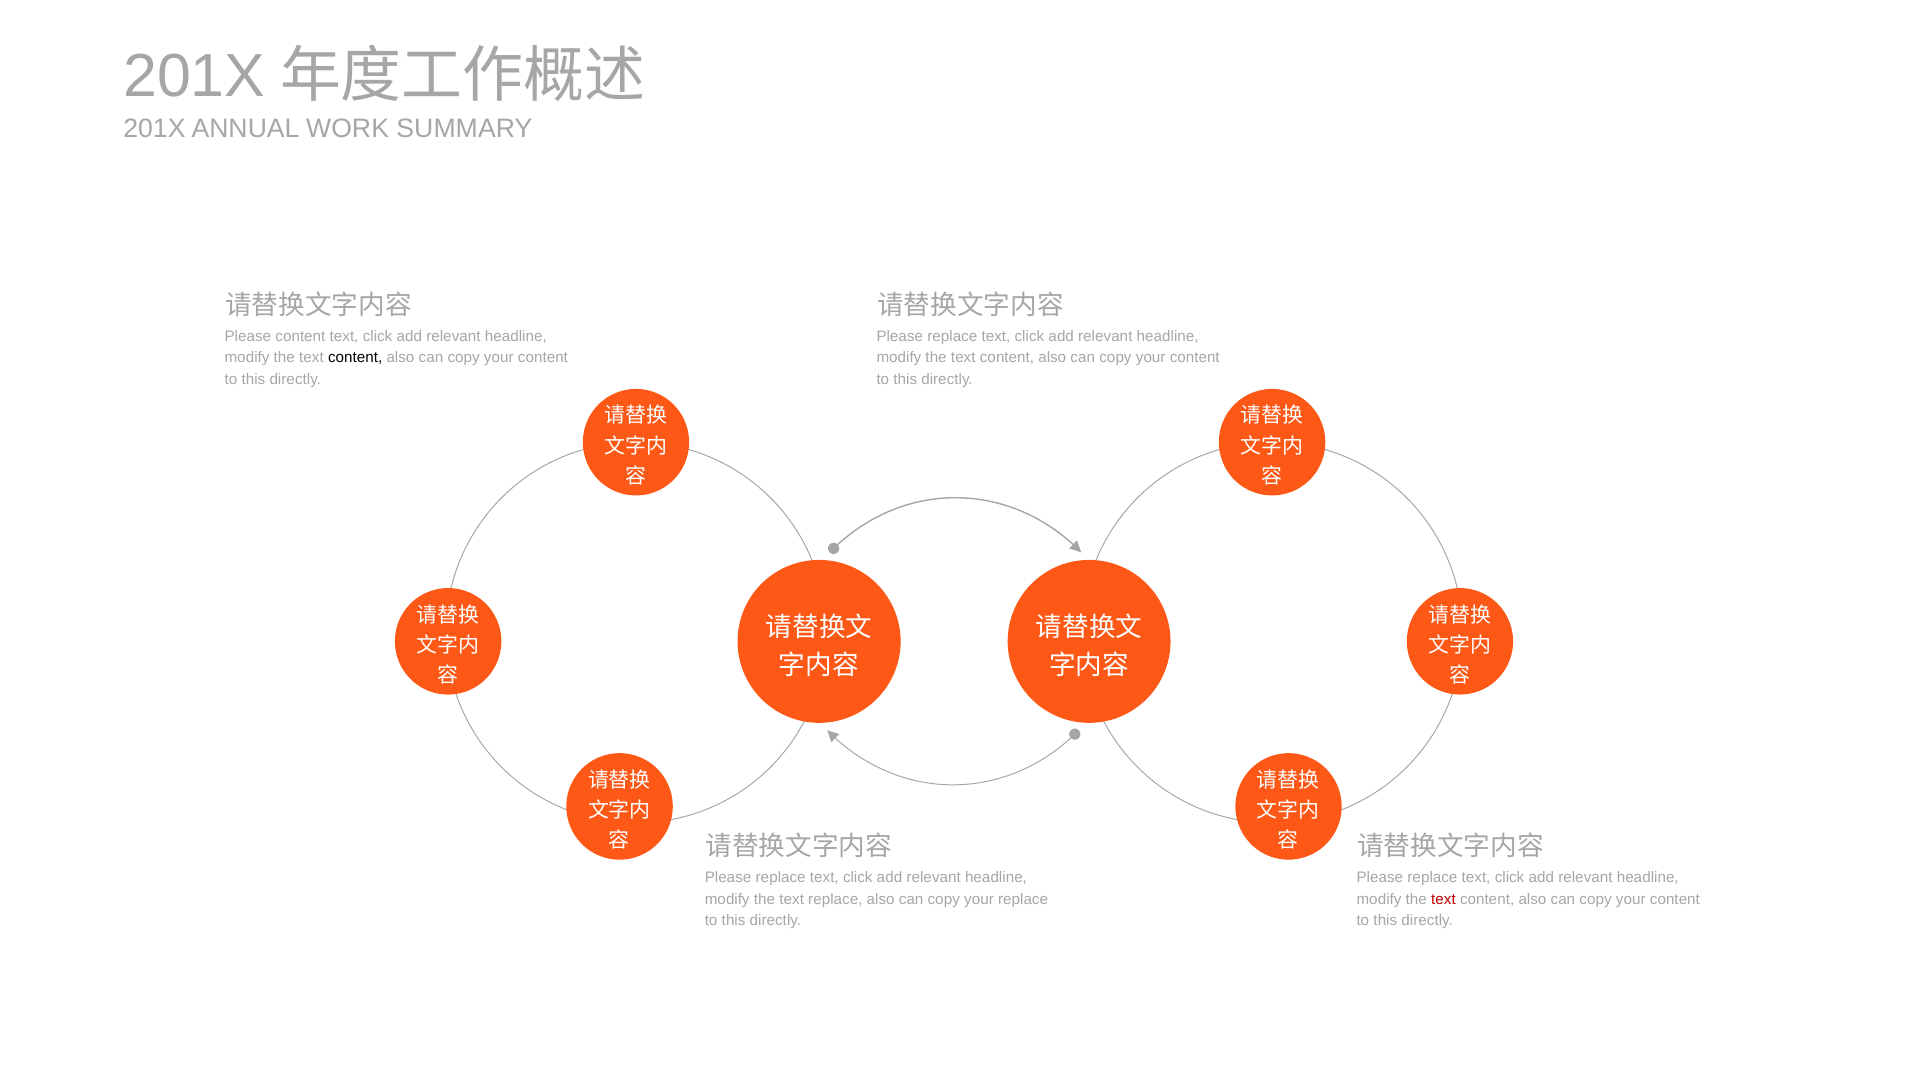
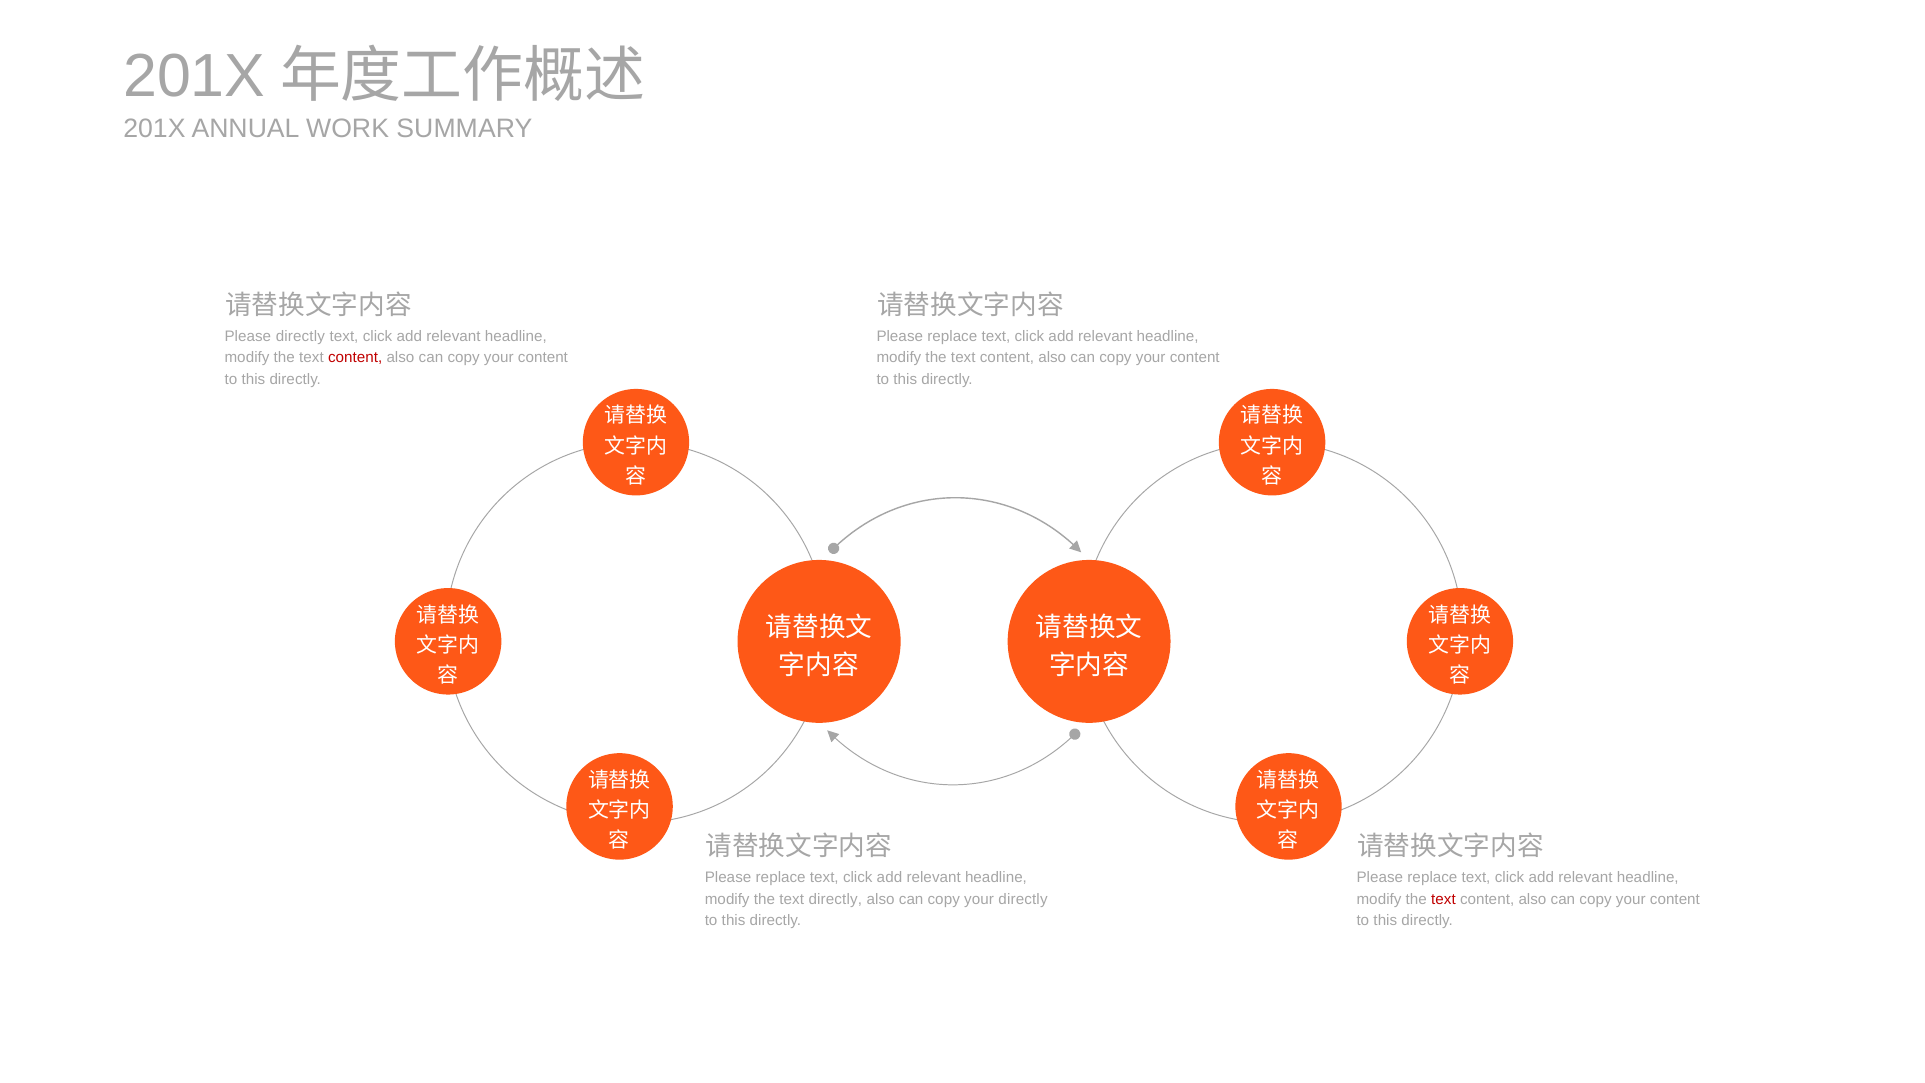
Please content: content -> directly
content at (355, 358) colour: black -> red
text replace: replace -> directly
your replace: replace -> directly
